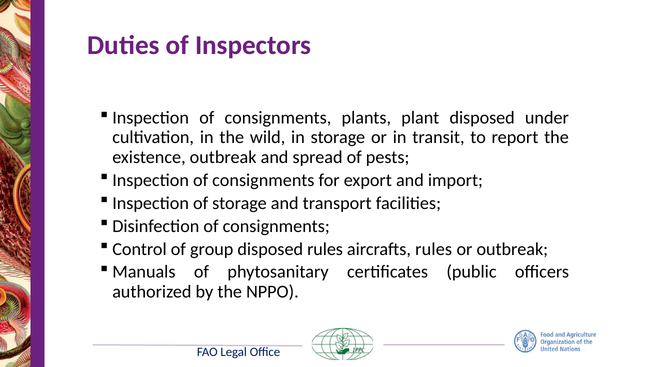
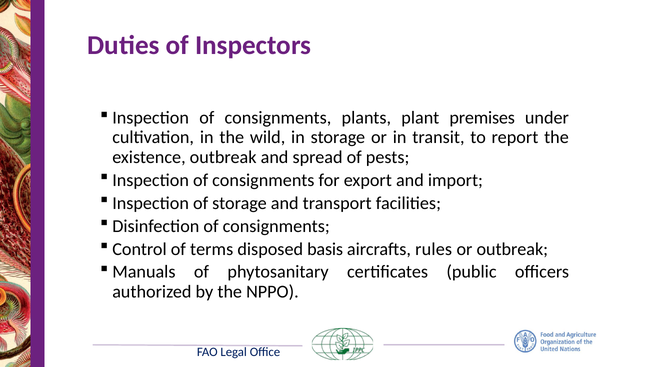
plant disposed: disposed -> premises
group: group -> terms
disposed rules: rules -> basis
